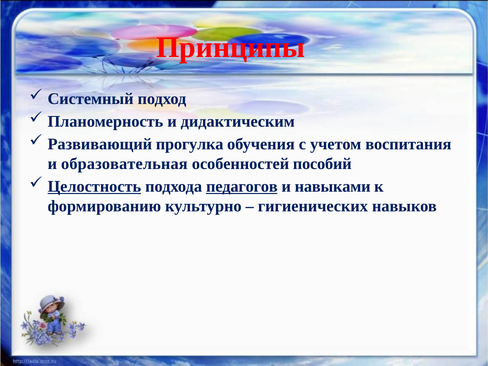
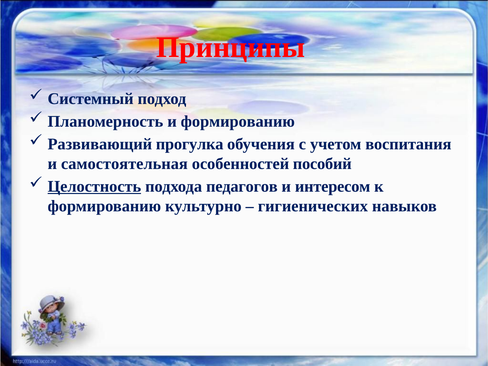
и дидактическим: дидактическим -> формированию
образовательная: образовательная -> самостоятельная
педагогов underline: present -> none
навыками: навыками -> интересом
